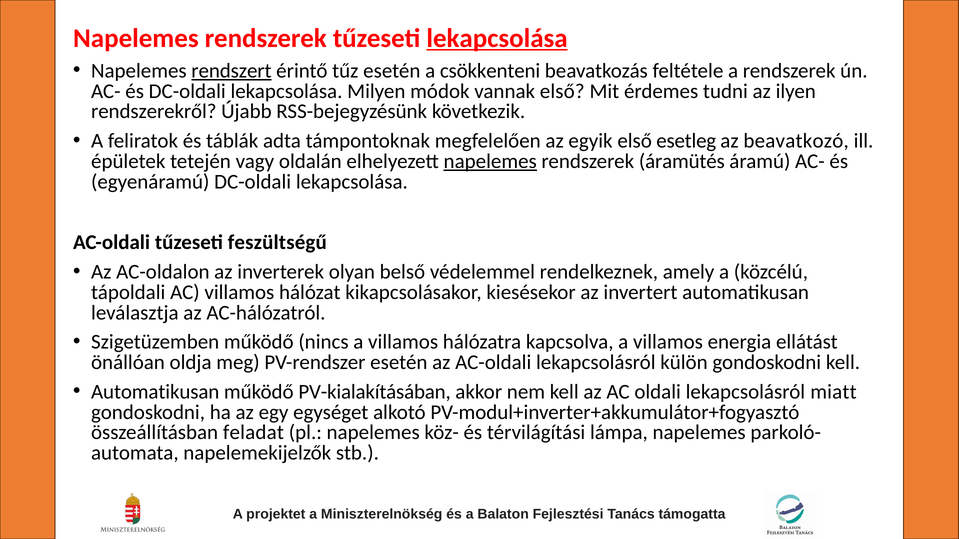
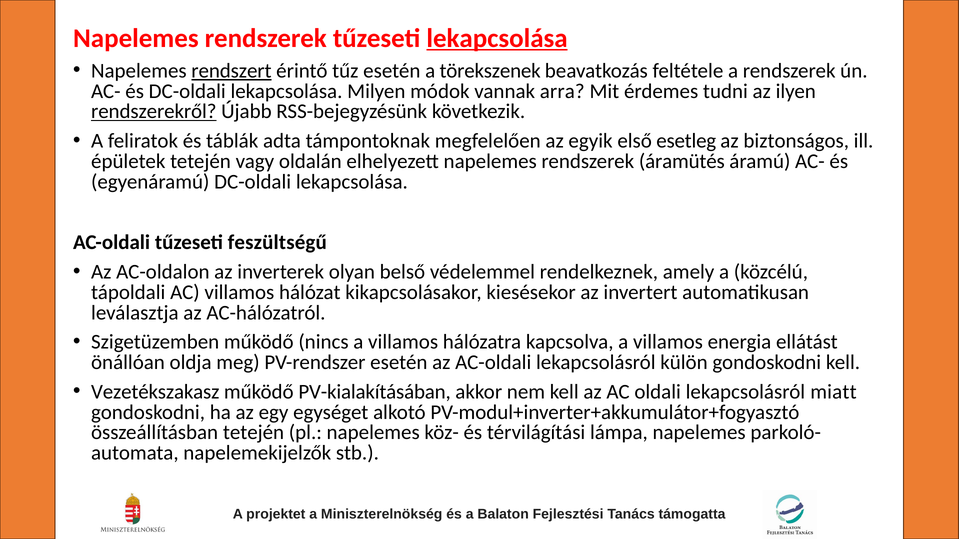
csökkenteni: csökkenteni -> törekszenek
vannak első: első -> arra
rendszerekről underline: none -> present
beavatkozó: beavatkozó -> biztonságos
napelemes at (490, 161) underline: present -> none
Automatikusan at (155, 392): Automatikusan -> Vezetékszakasz
összeállításban feladat: feladat -> tetején
